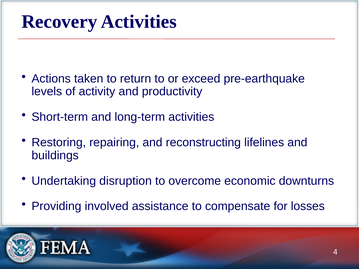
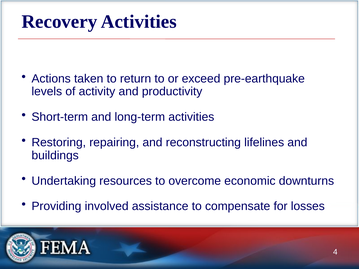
disruption: disruption -> resources
